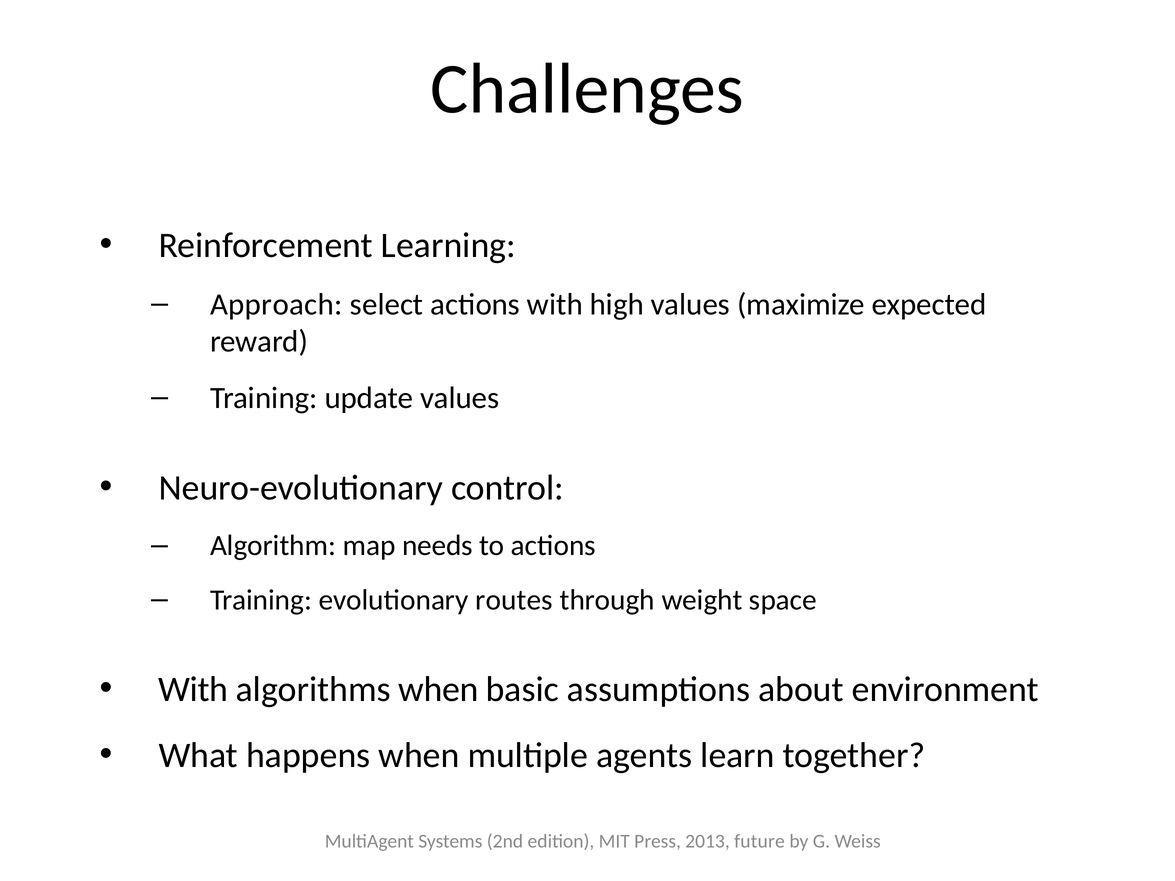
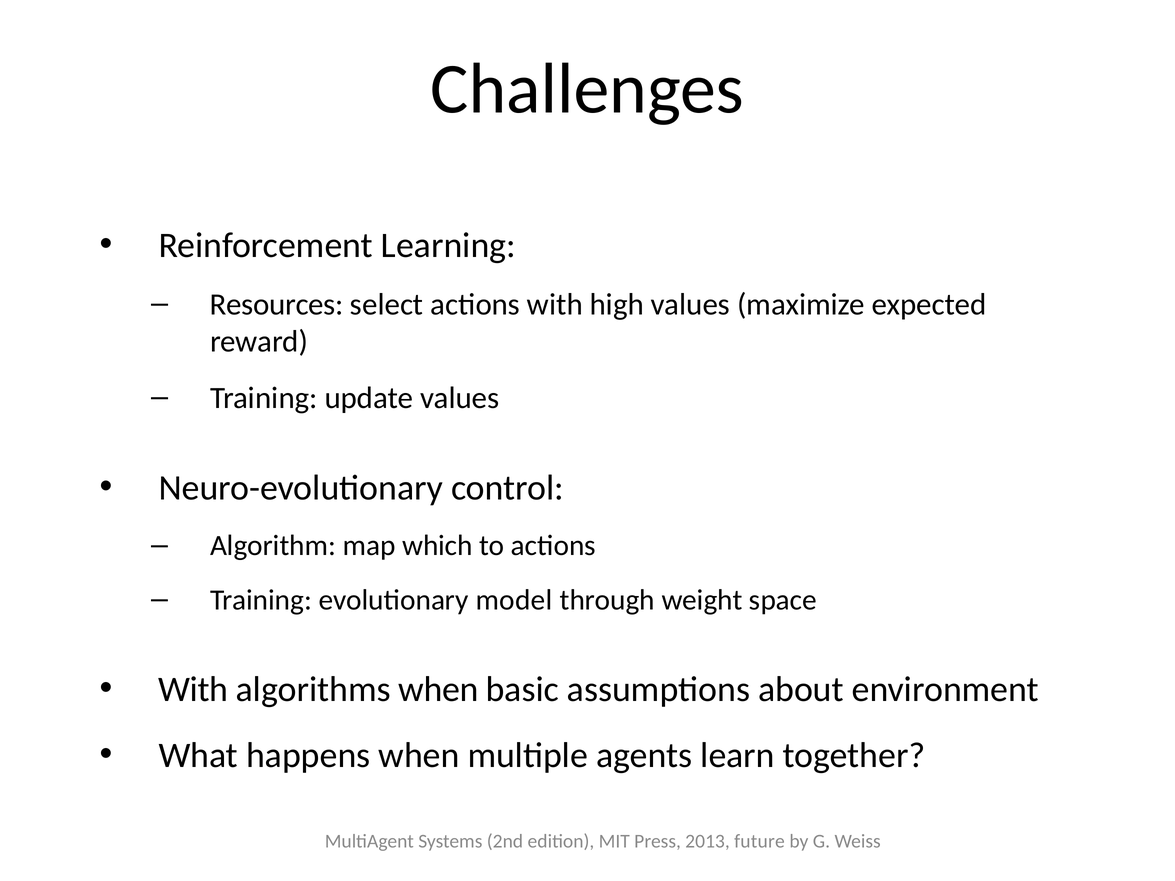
Approach: Approach -> Resources
needs: needs -> which
routes: routes -> model
